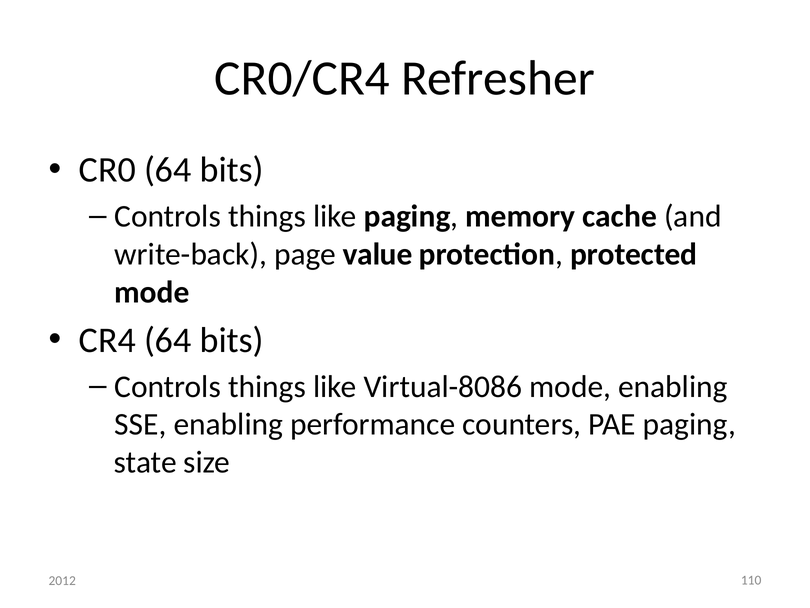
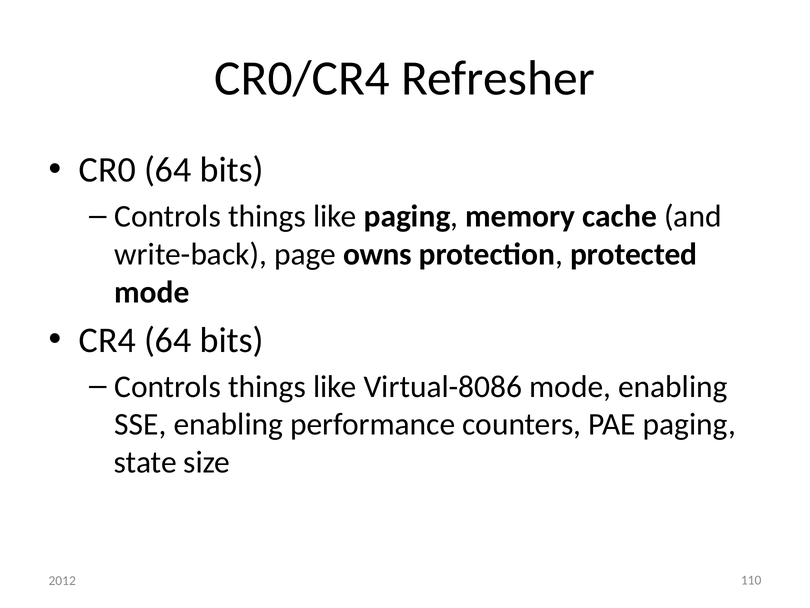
value: value -> owns
